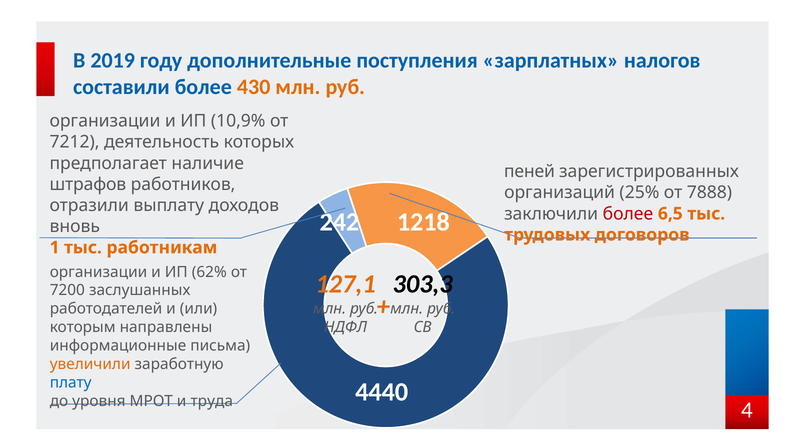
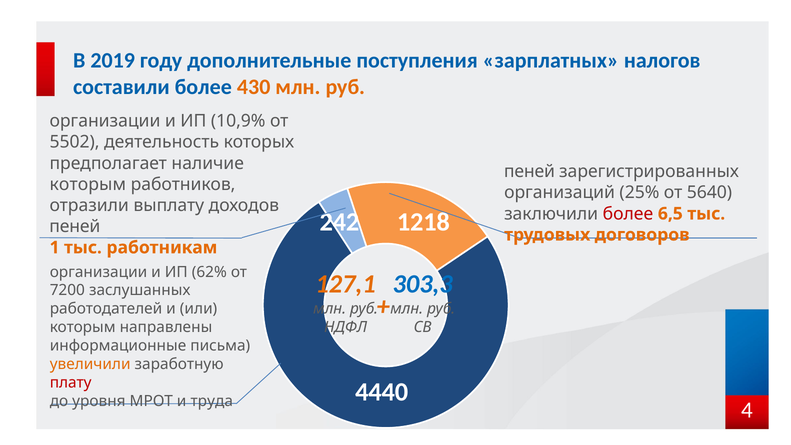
7212: 7212 -> 5502
штрафов at (88, 184): штрафов -> которым
7888: 7888 -> 5640
вновь at (75, 226): вновь -> пеней
303,3 colour: black -> blue
плату colour: blue -> red
